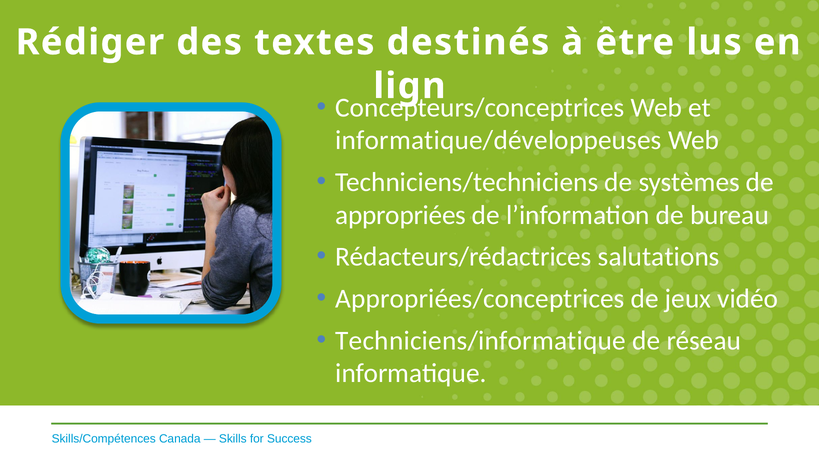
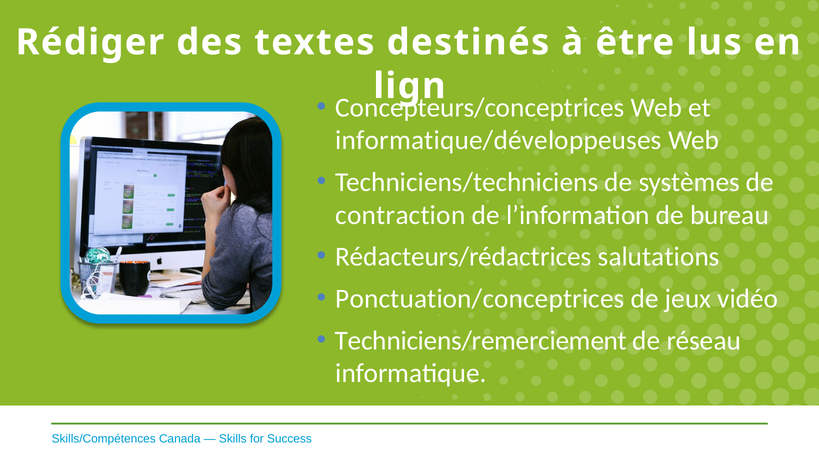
appropriées: appropriées -> contraction
Appropriées/conceptrices: Appropriées/conceptrices -> Ponctuation/conceptrices
Techniciens/informatique: Techniciens/informatique -> Techniciens/remerciement
